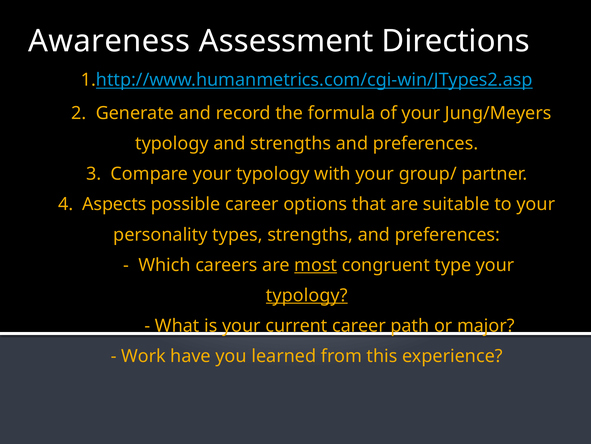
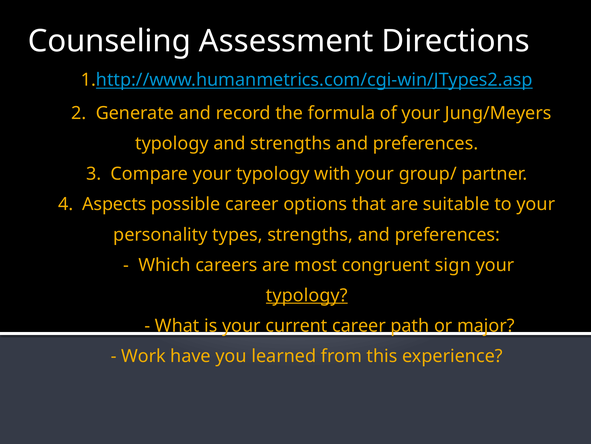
Awareness: Awareness -> Counseling
most underline: present -> none
type: type -> sign
